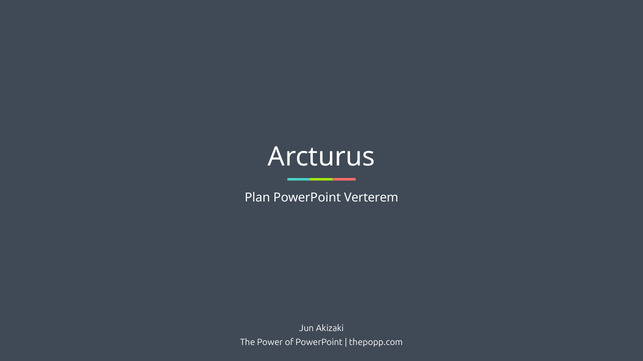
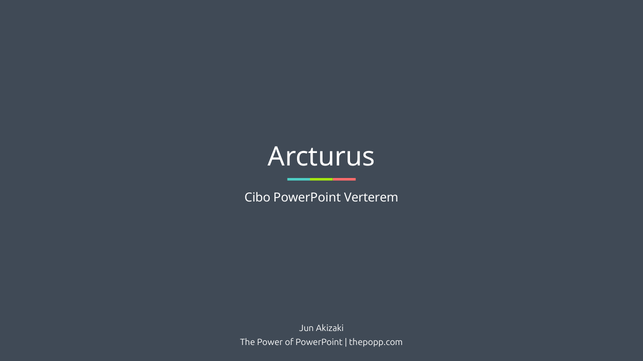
Plan: Plan -> Cibo
